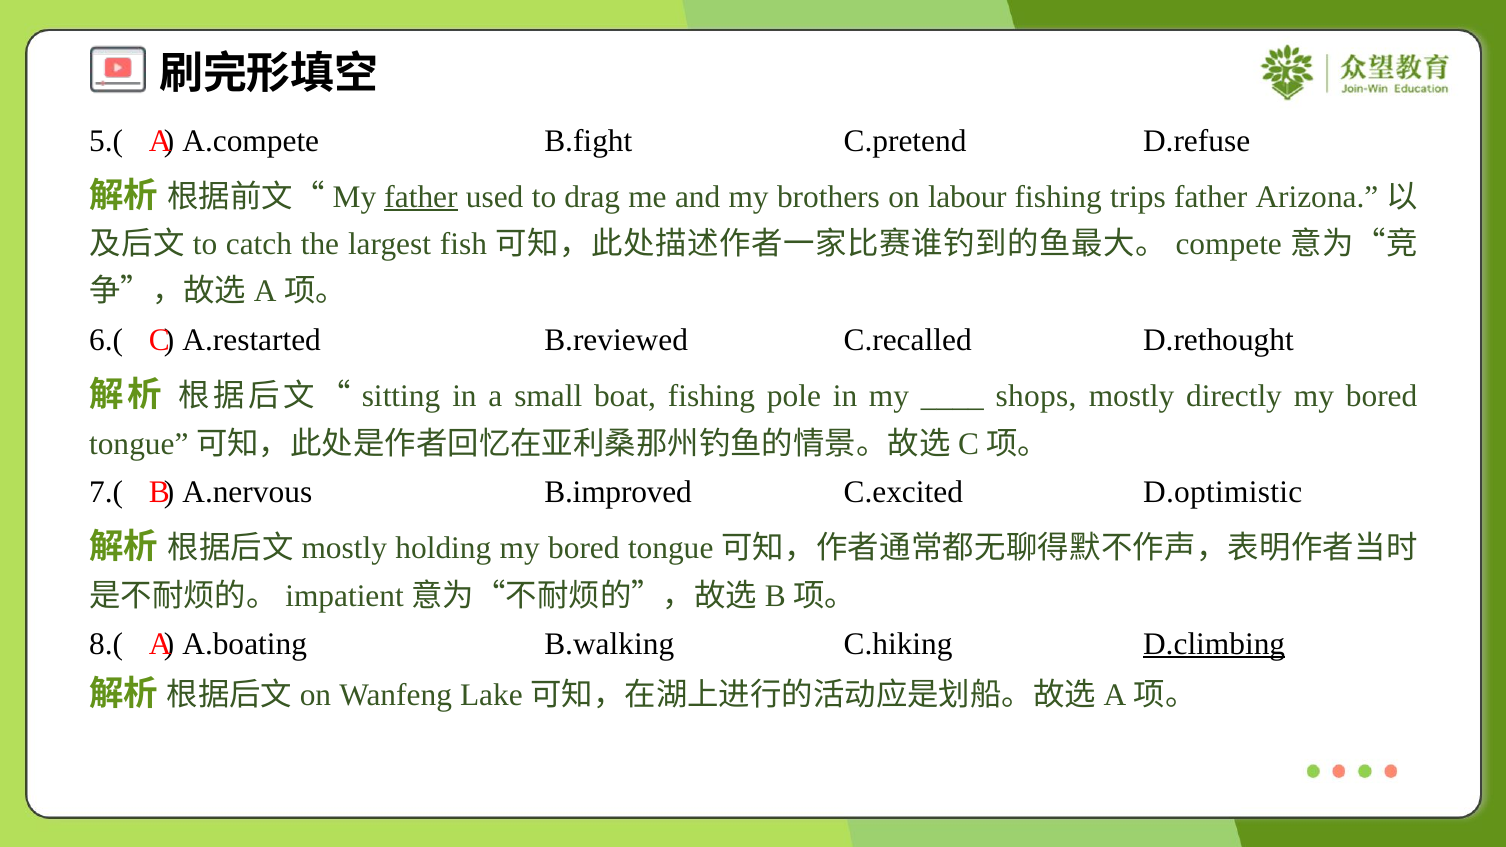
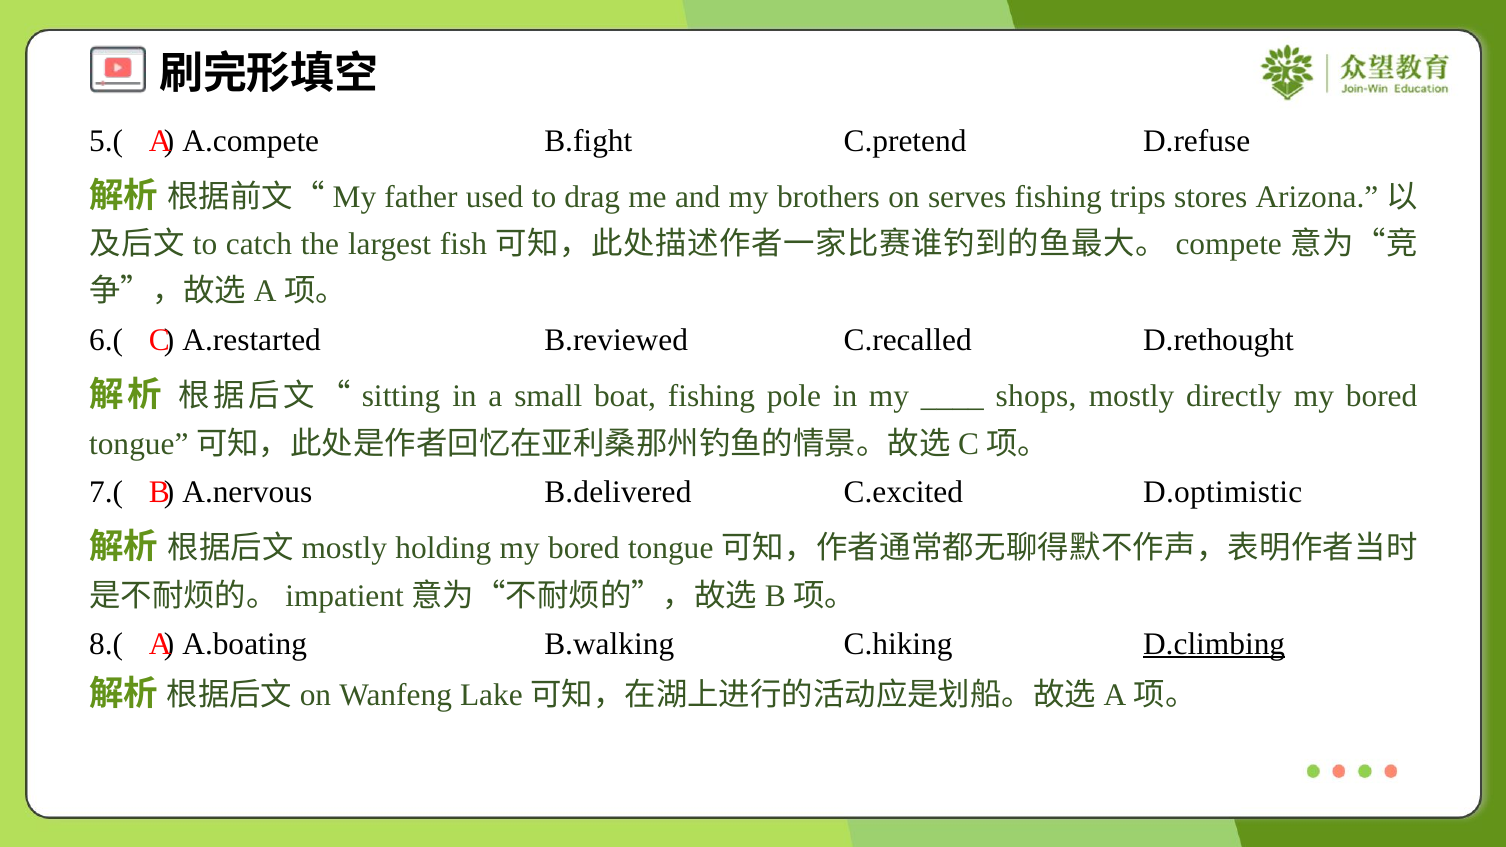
father at (421, 197) underline: present -> none
labour: labour -> serves
trips father: father -> stores
B.improved: B.improved -> B.delivered
